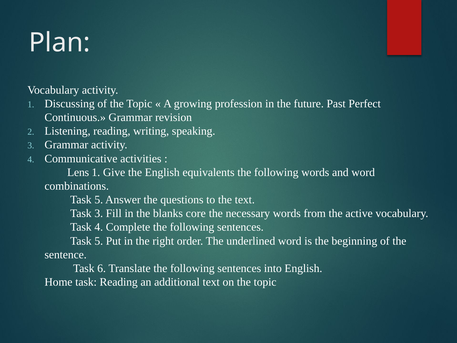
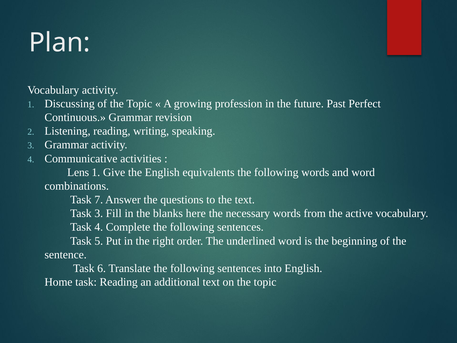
5 at (99, 200): 5 -> 7
core: core -> here
